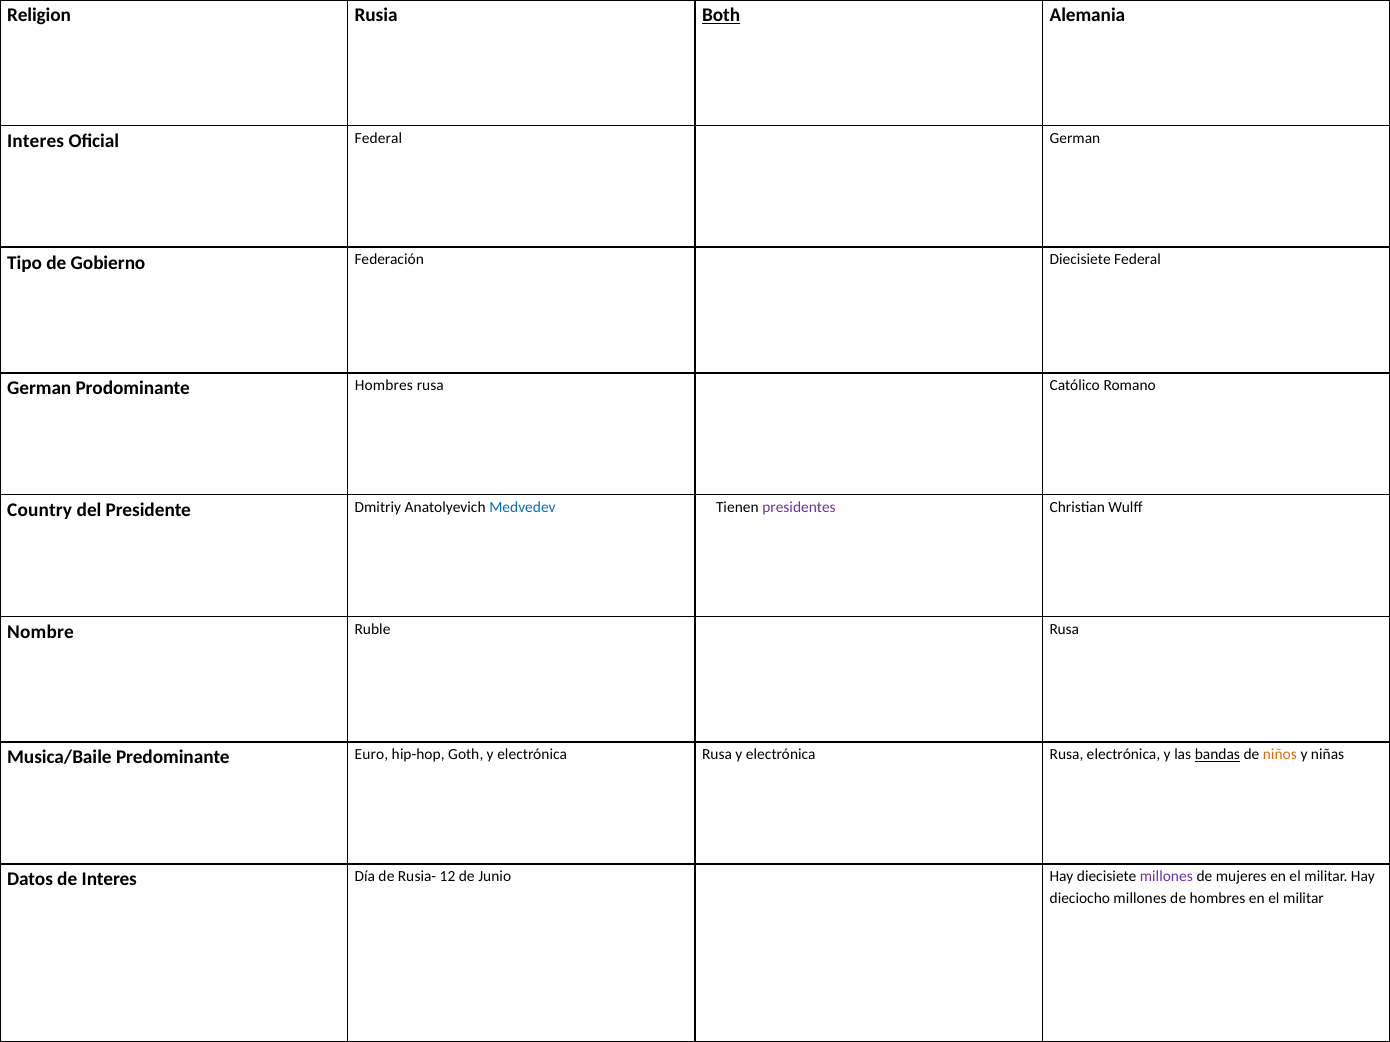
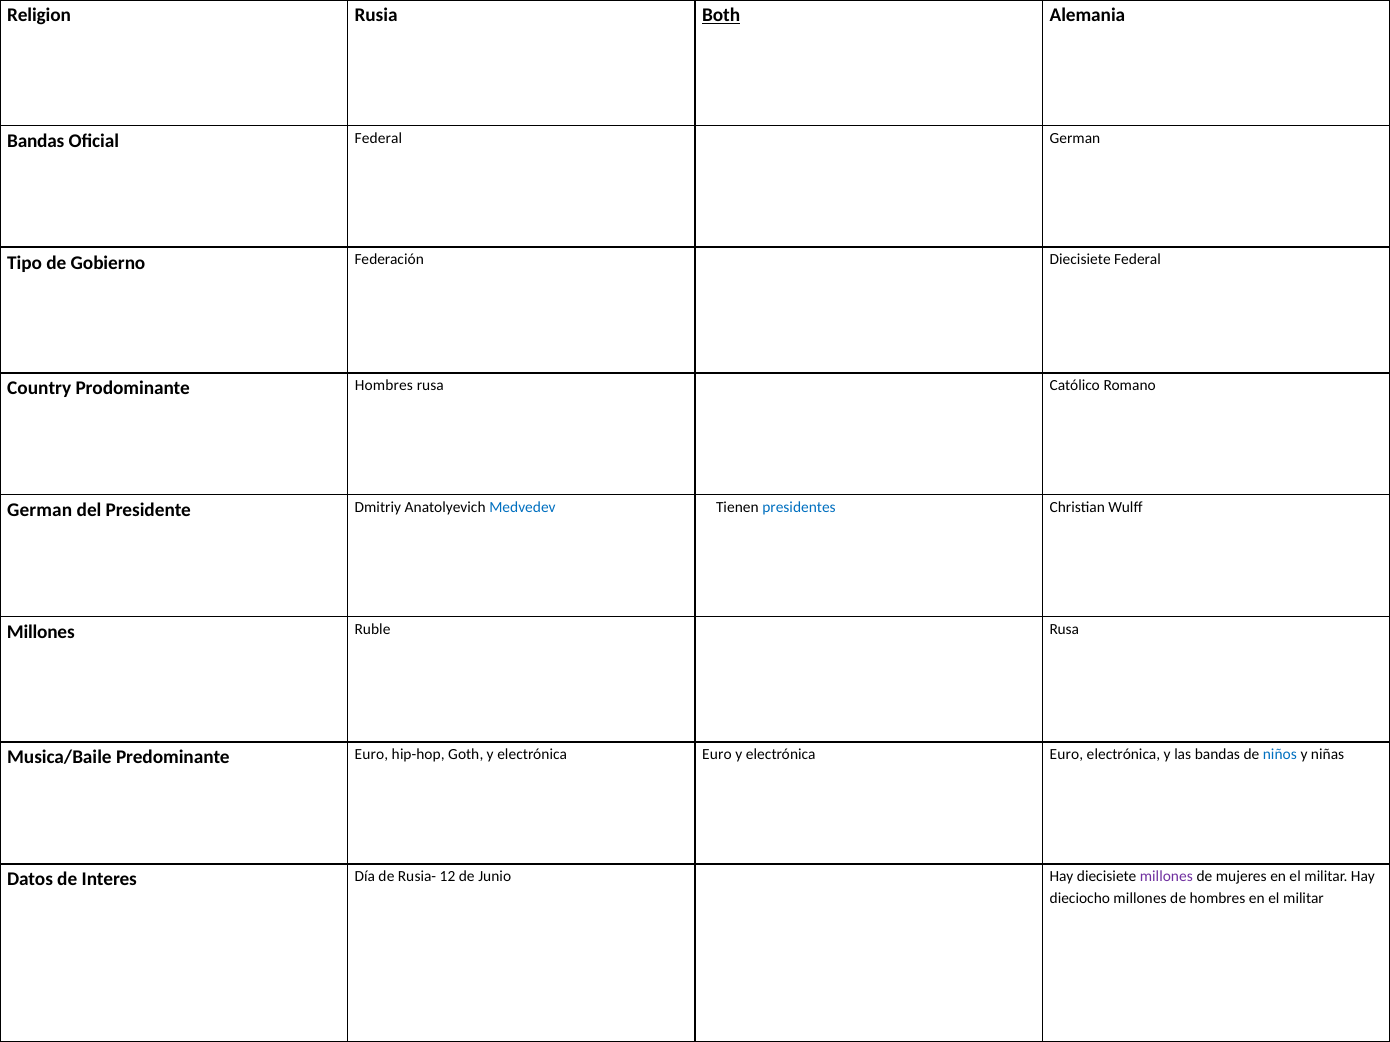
Interes at (36, 141): Interes -> Bandas
German at (39, 388): German -> Country
Country at (40, 510): Country -> German
presidentes colour: purple -> blue
Nombre at (41, 632): Nombre -> Millones
Goth y electrónica Rusa: Rusa -> Euro
Rusa at (1067, 755): Rusa -> Euro
bandas at (1217, 755) underline: present -> none
niños colour: orange -> blue
